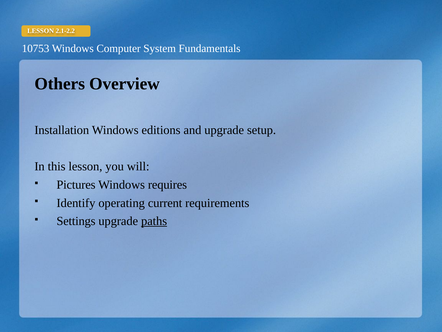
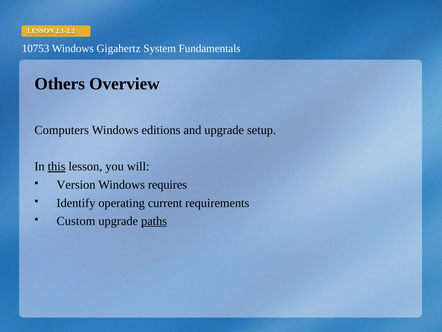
Computer: Computer -> Gigahertz
Installation: Installation -> Computers
this underline: none -> present
Pictures: Pictures -> Version
Settings: Settings -> Custom
